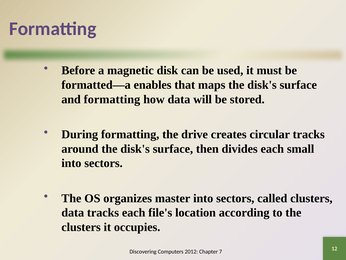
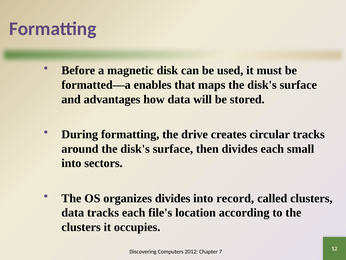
and formatting: formatting -> advantages
organizes master: master -> divides
sectors at (235, 198): sectors -> record
